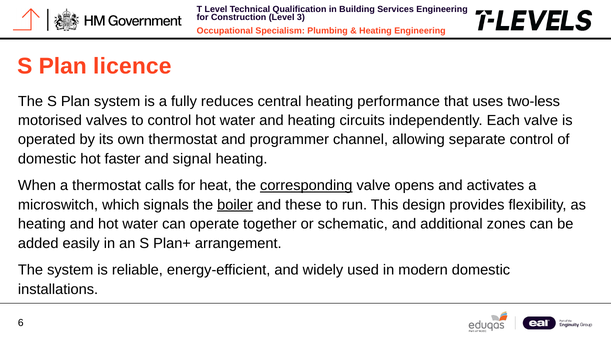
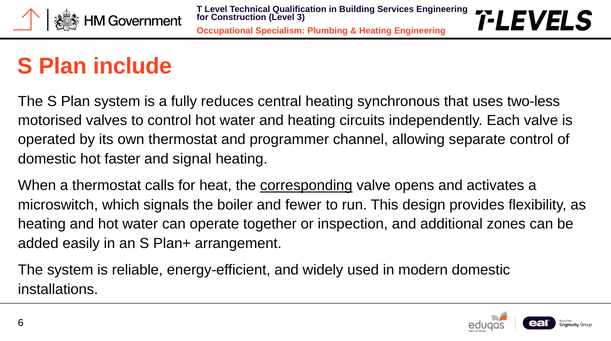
licence: licence -> include
performance: performance -> synchronous
boiler underline: present -> none
these: these -> fewer
schematic: schematic -> inspection
